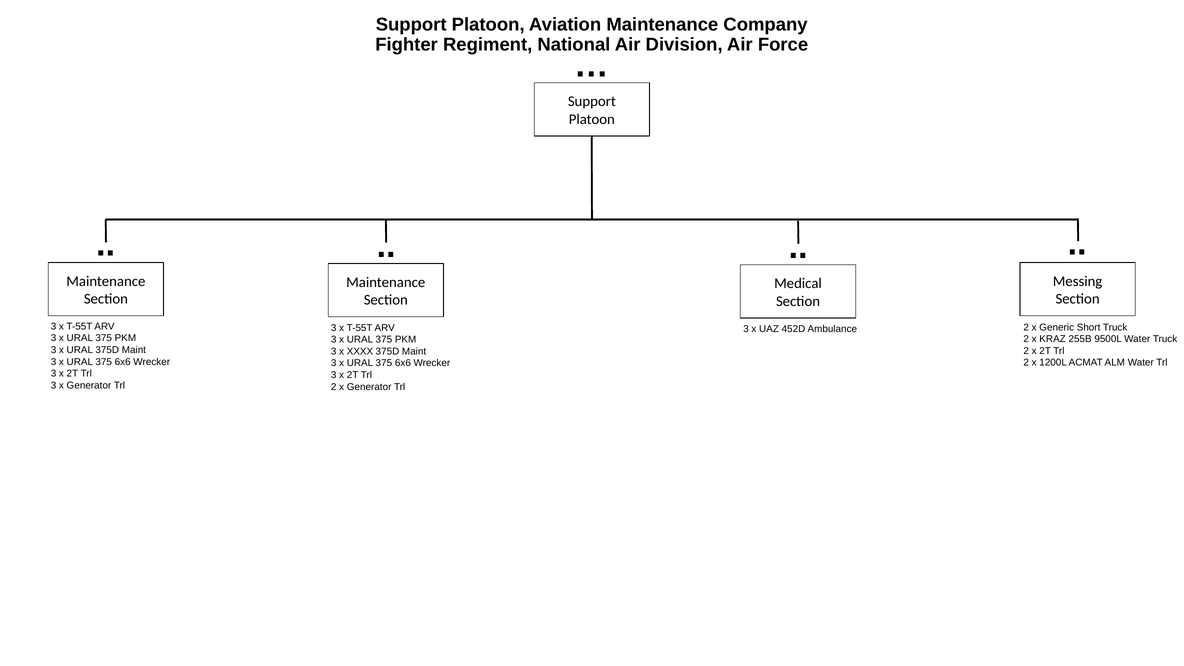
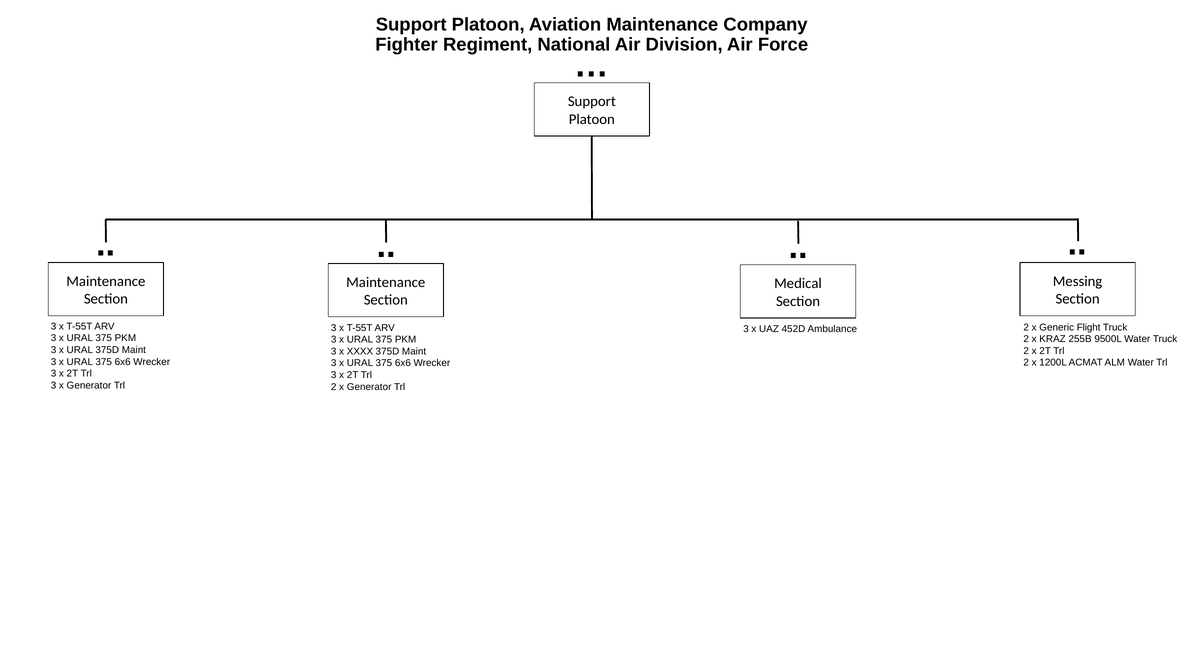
Short: Short -> Flight
